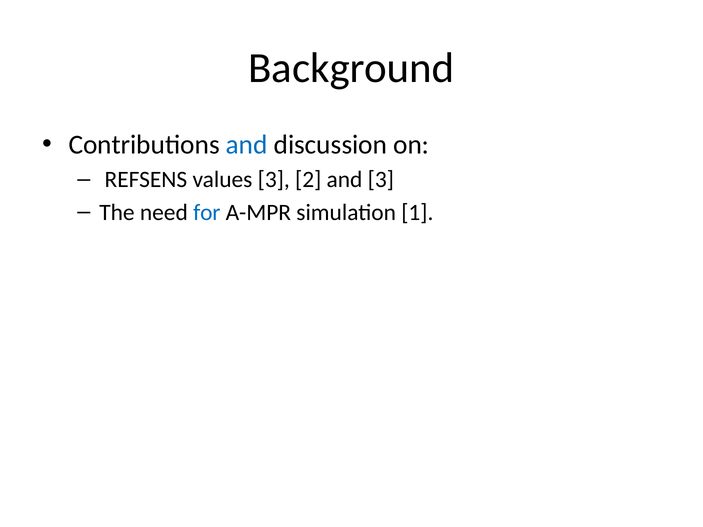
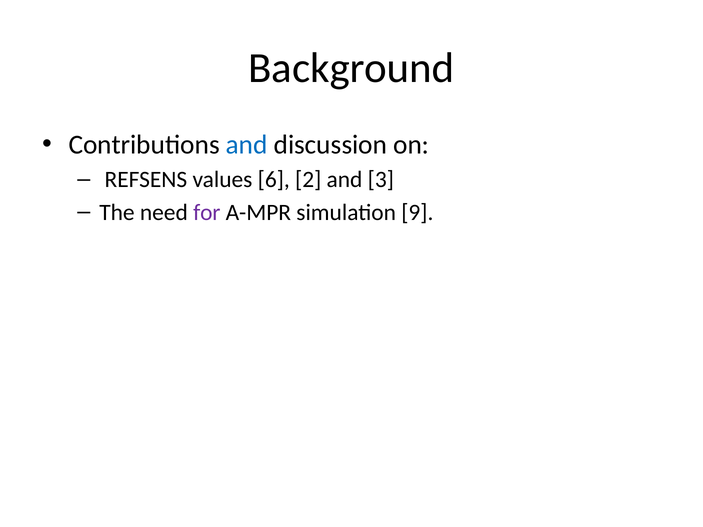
values 3: 3 -> 6
for colour: blue -> purple
1: 1 -> 9
